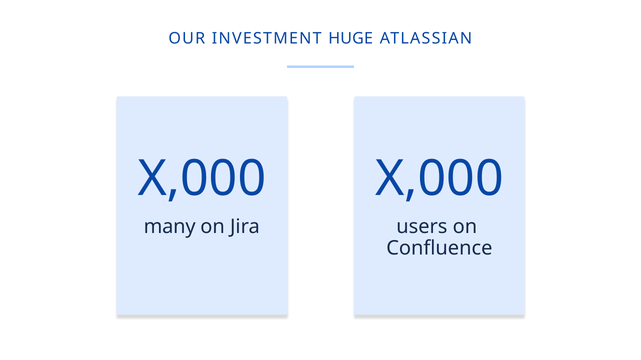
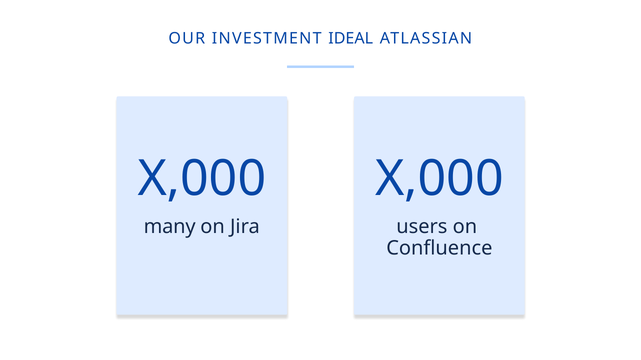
HUGE: HUGE -> IDEAL
